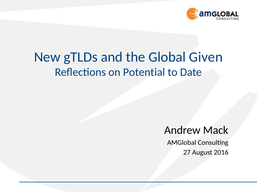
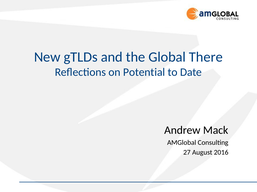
Given: Given -> There
